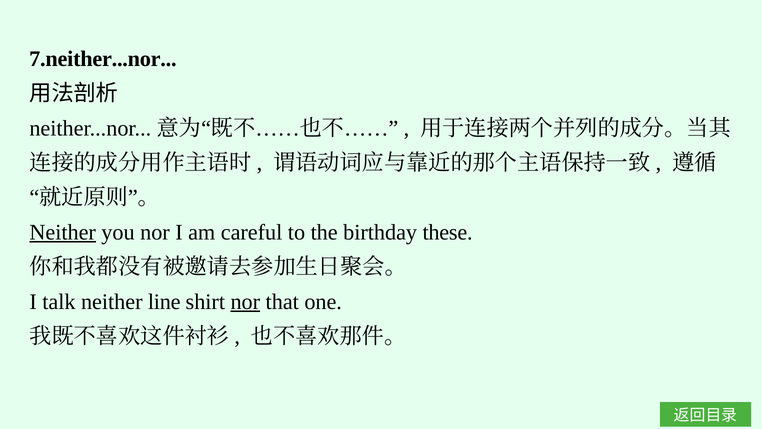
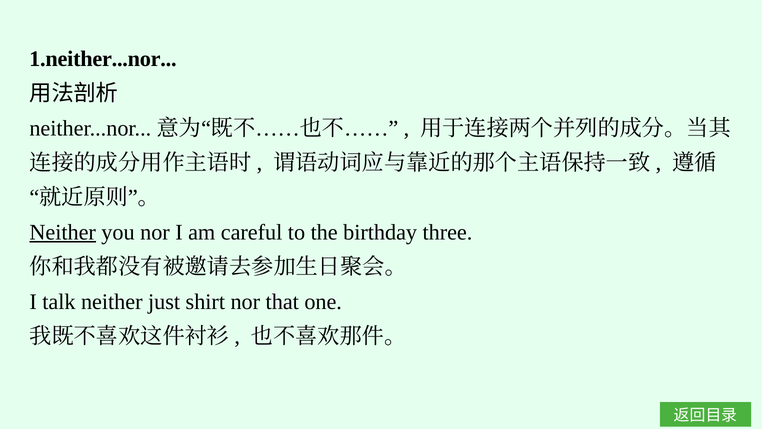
7.neither...nor: 7.neither...nor -> 1.neither...nor
these: these -> three
line: line -> just
nor at (245, 301) underline: present -> none
